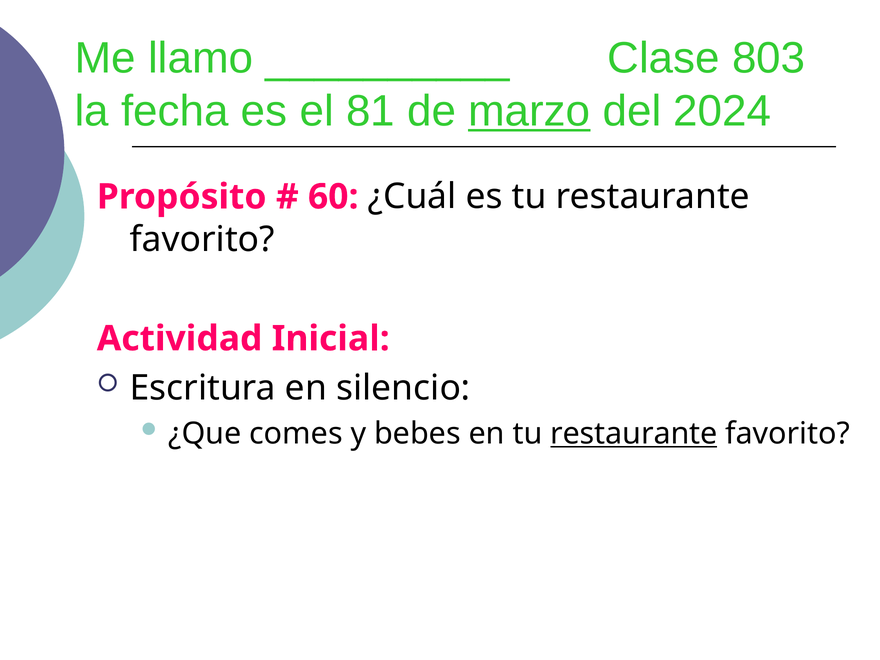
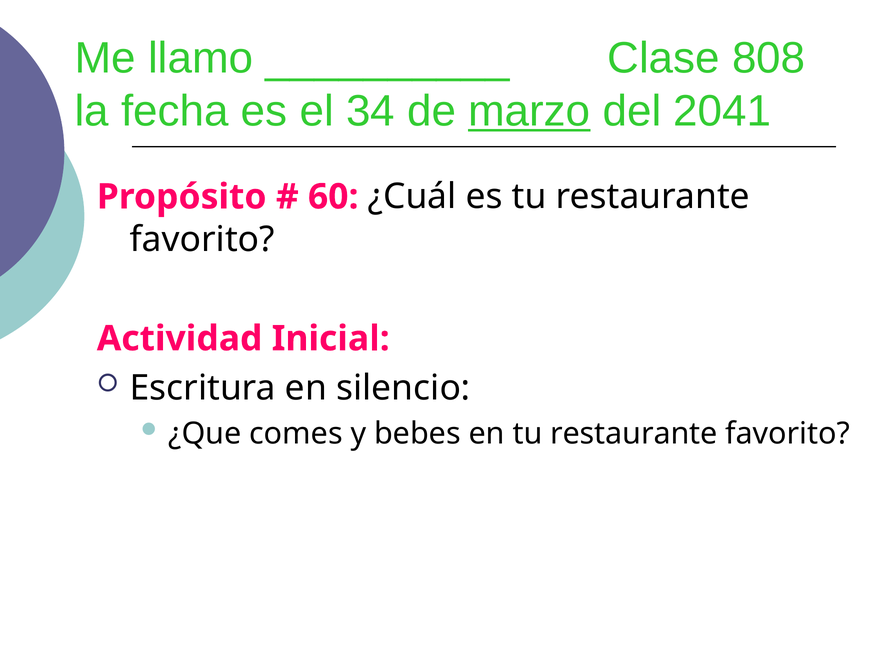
803: 803 -> 808
81: 81 -> 34
2024: 2024 -> 2041
restaurante at (634, 434) underline: present -> none
